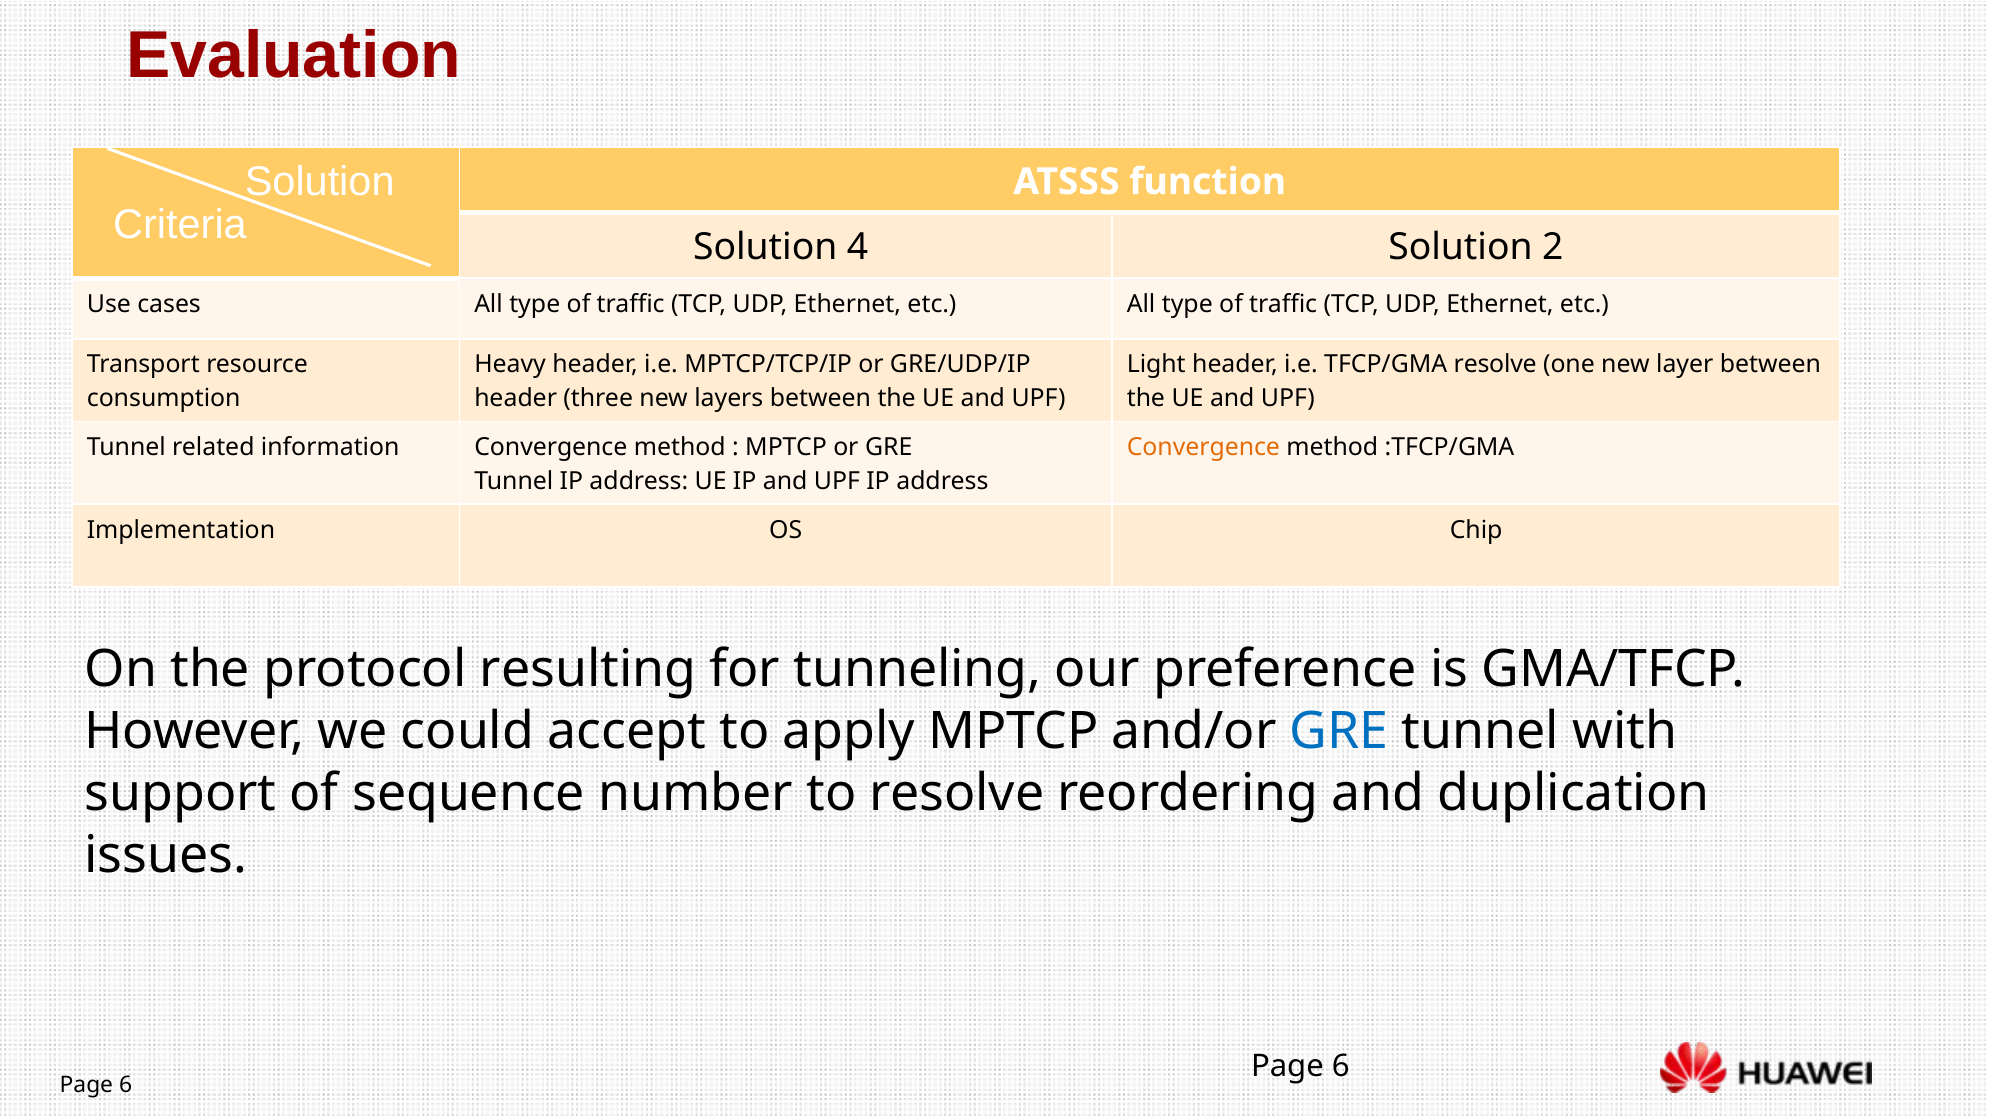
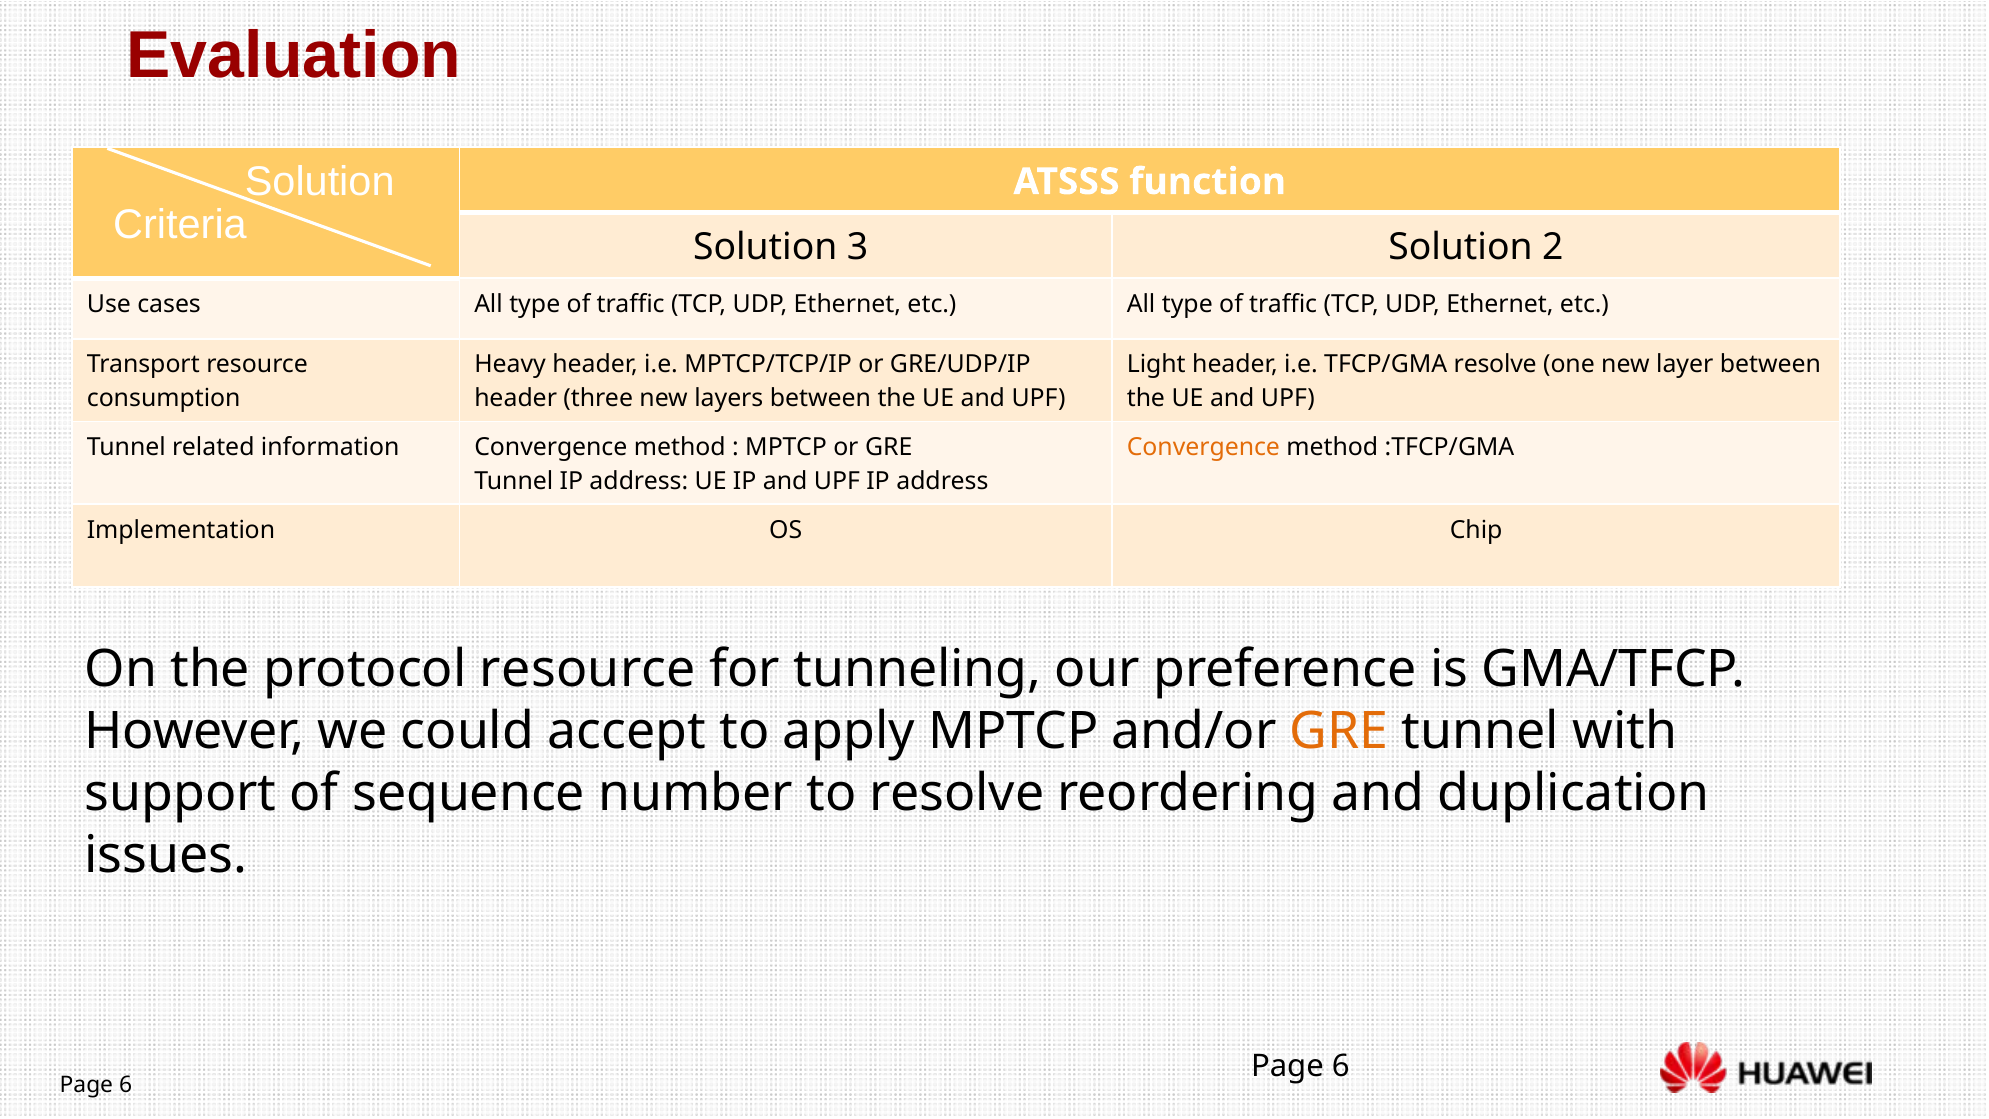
4: 4 -> 3
protocol resulting: resulting -> resource
GRE at (1339, 732) colour: blue -> orange
